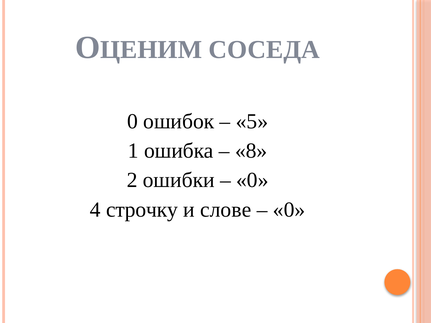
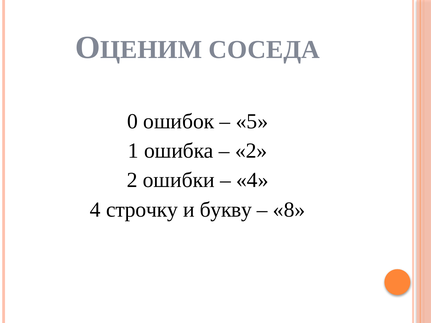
8 at (251, 151): 8 -> 2
0 at (252, 180): 0 -> 4
слове: слове -> букву
0 at (289, 210): 0 -> 8
